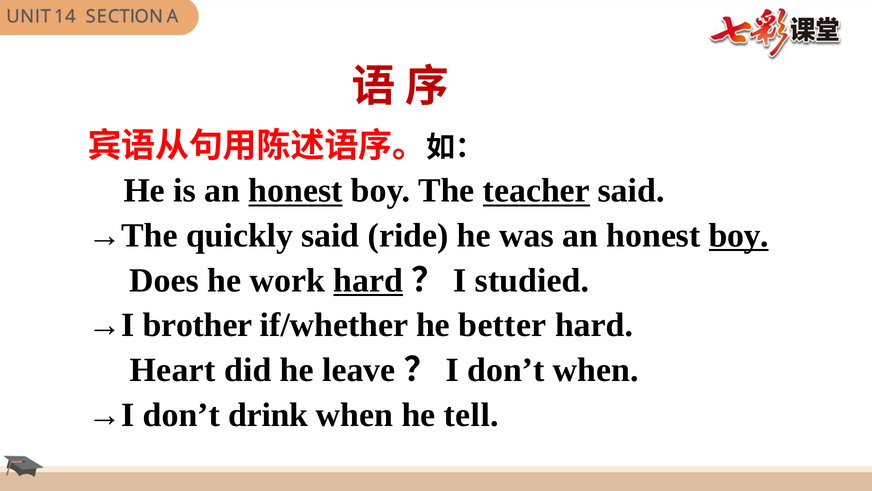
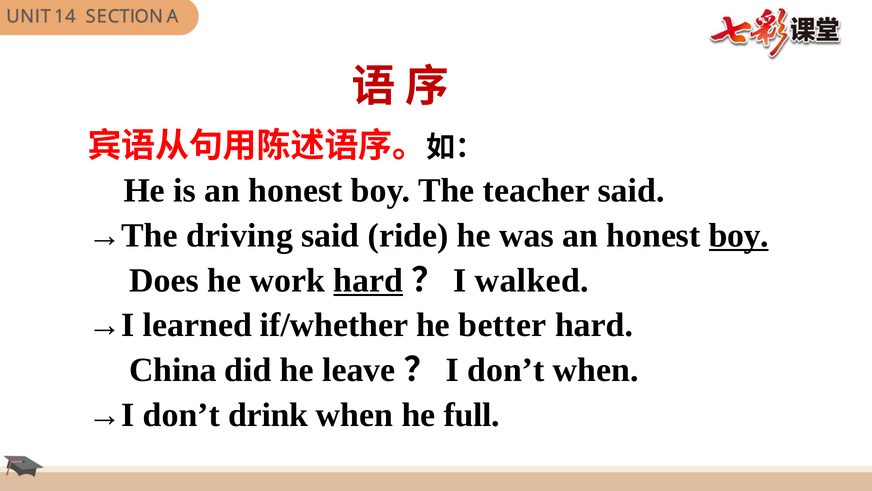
honest at (295, 191) underline: present -> none
teacher underline: present -> none
quickly: quickly -> driving
studied: studied -> walked
brother: brother -> learned
Heart: Heart -> China
tell: tell -> full
